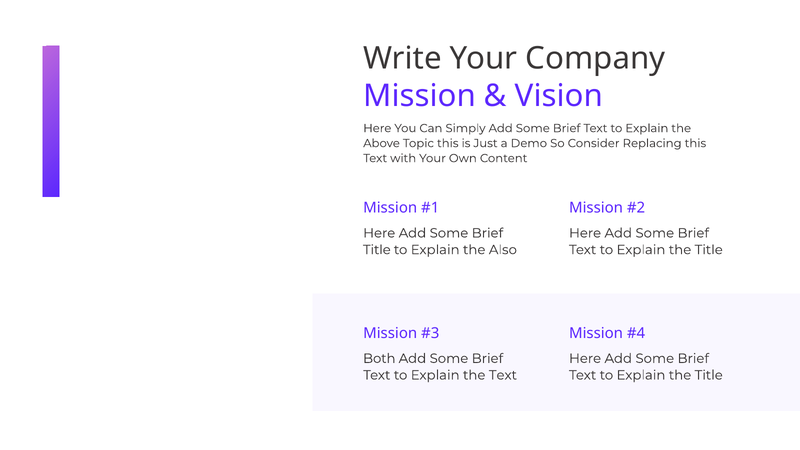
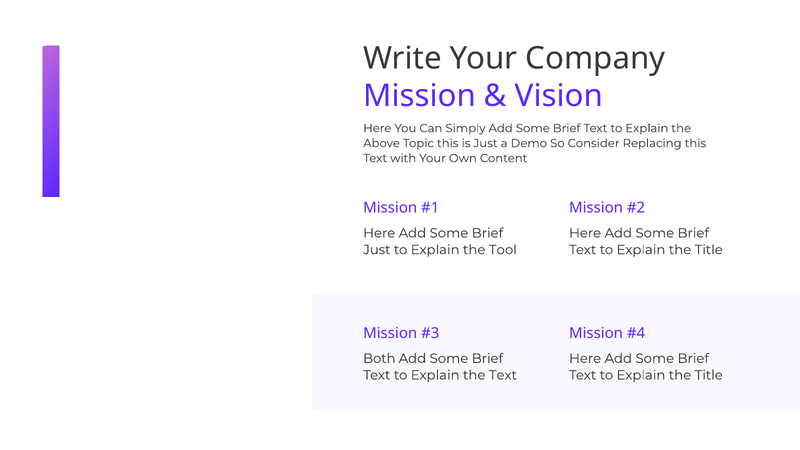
Title at (377, 250): Title -> Just
Also: Also -> Tool
